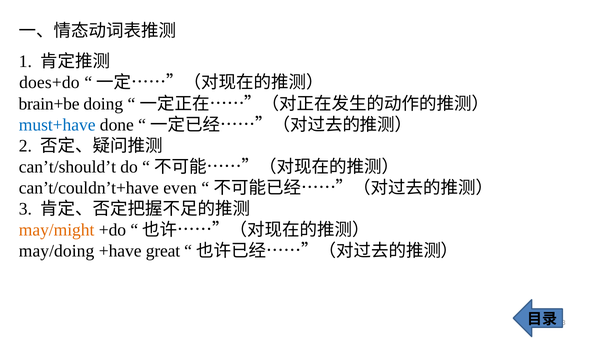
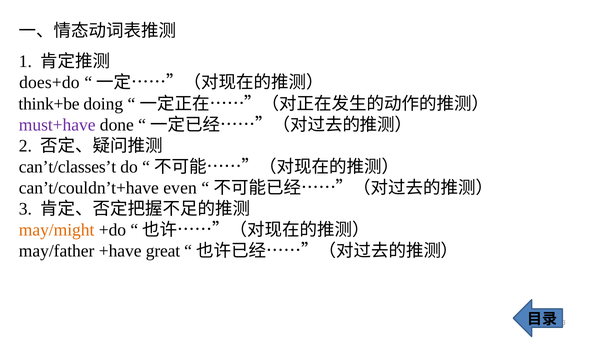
brain+be: brain+be -> think+be
must+have colour: blue -> purple
can’t/should’t: can’t/should’t -> can’t/classes’t
may/doing: may/doing -> may/father
